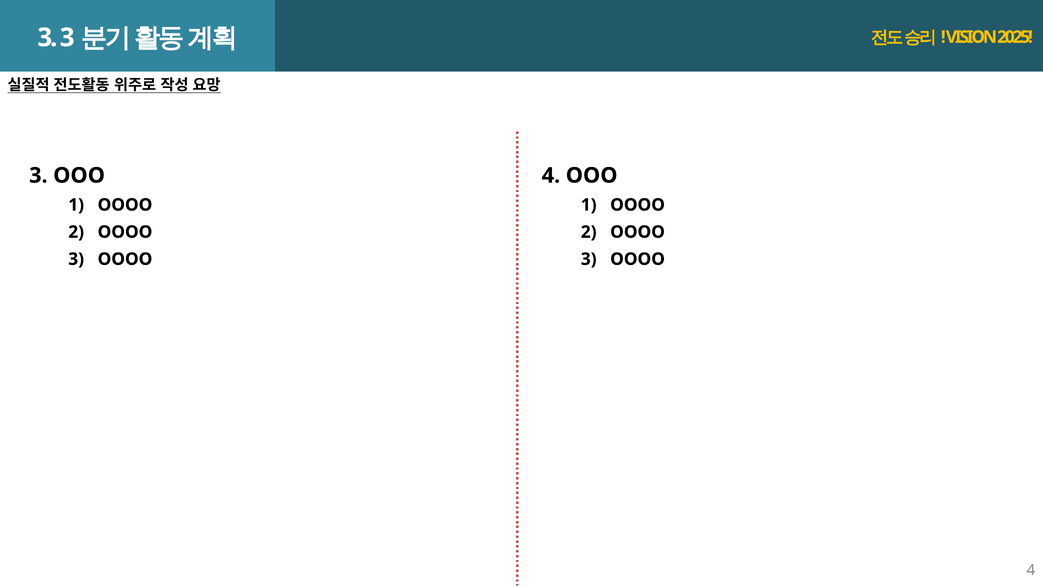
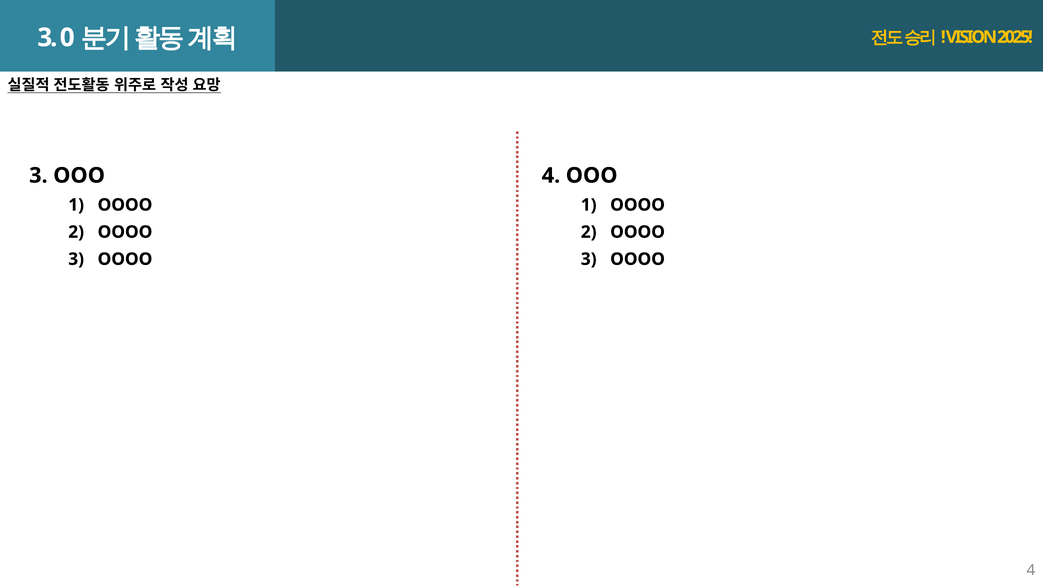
3 3: 3 -> 0
